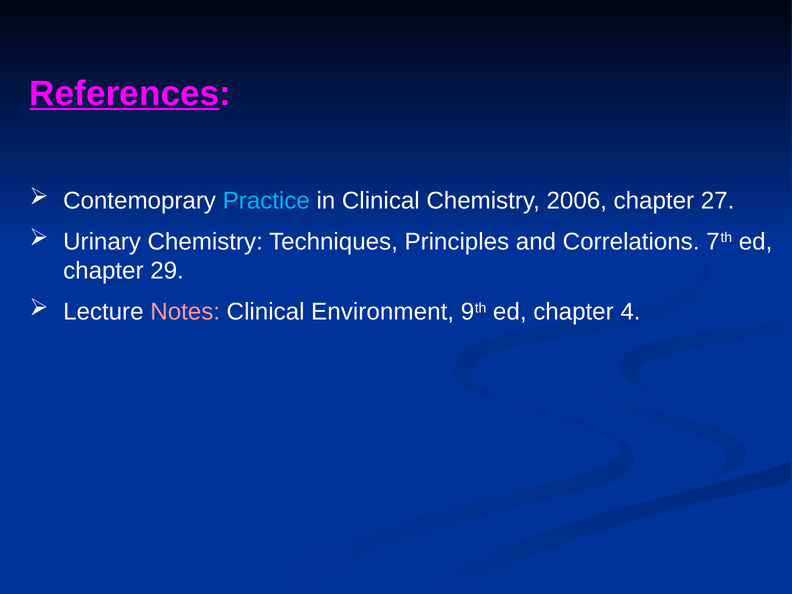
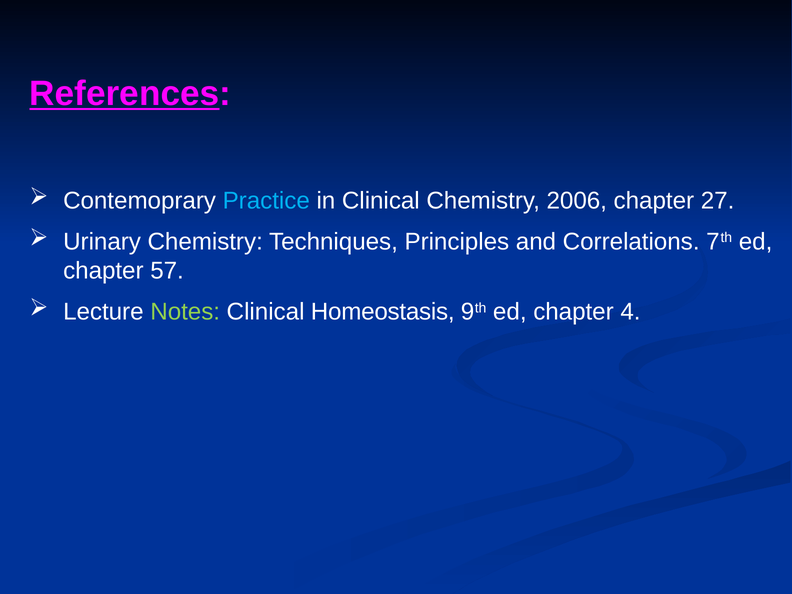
29: 29 -> 57
Notes colour: pink -> light green
Environment: Environment -> Homeostasis
